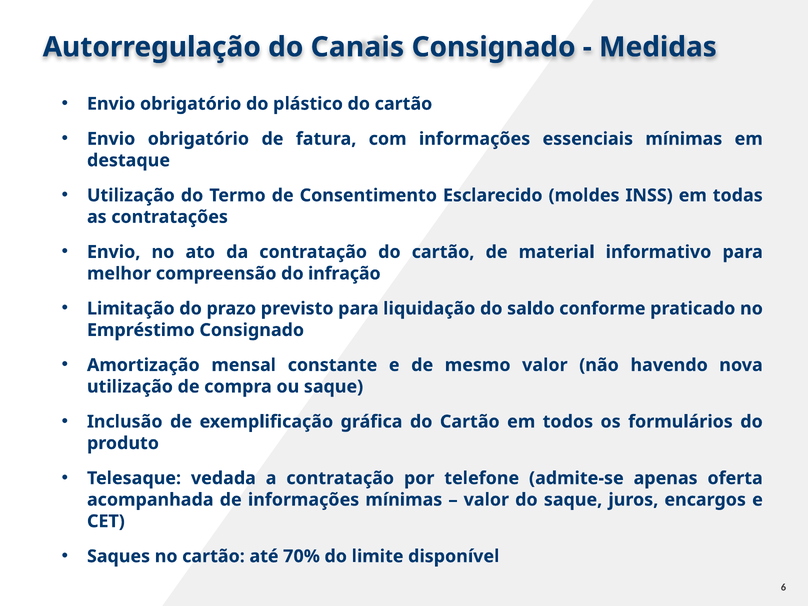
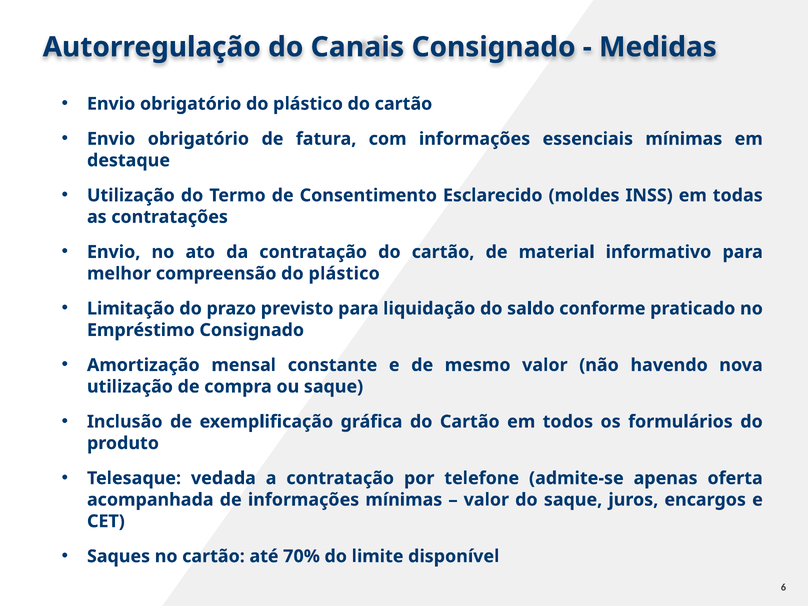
compreensão do infração: infração -> plástico
